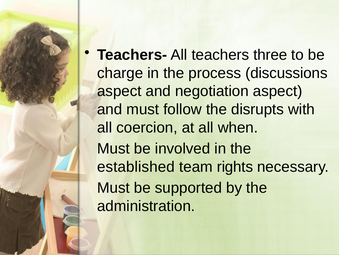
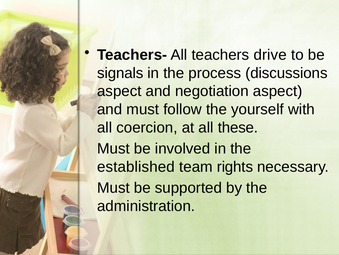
three: three -> drive
charge: charge -> signals
disrupts: disrupts -> yourself
when: when -> these
